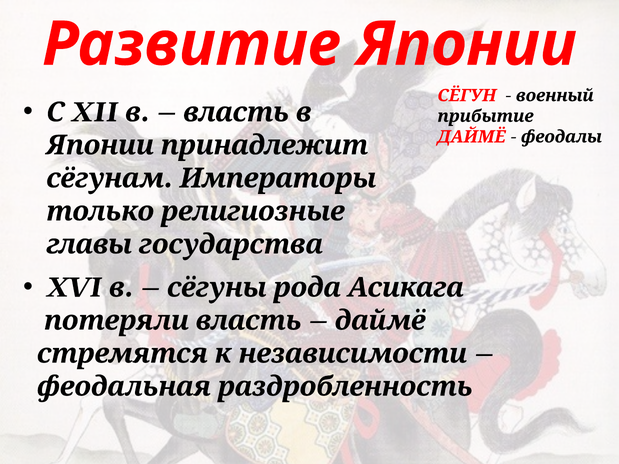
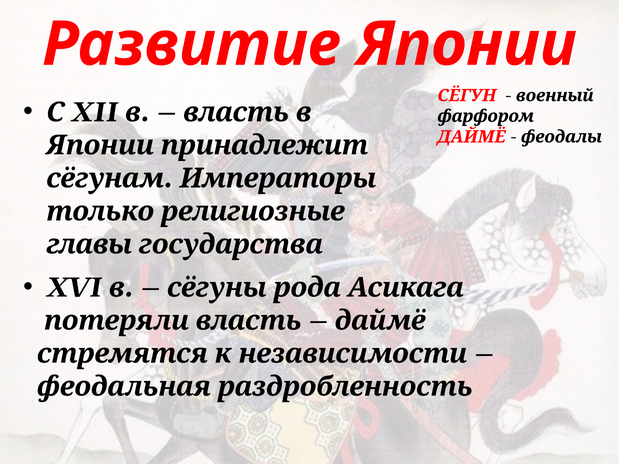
прибытие: прибытие -> фарфором
